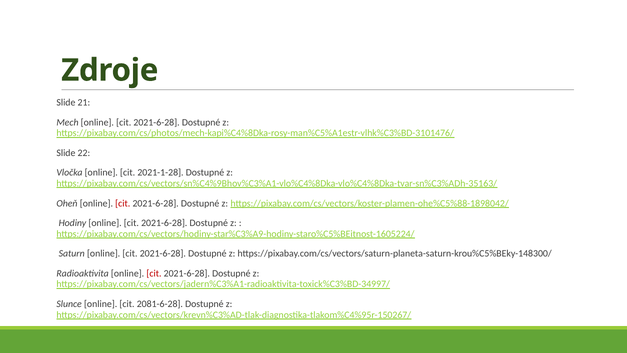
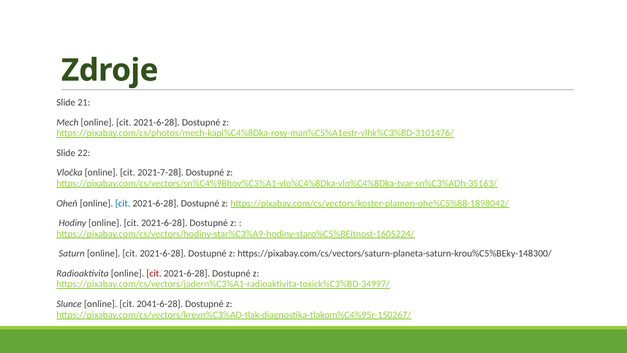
2021-1-28: 2021-1-28 -> 2021-7-28
cit at (123, 203) colour: red -> blue
2081-6-28: 2081-6-28 -> 2041-6-28
